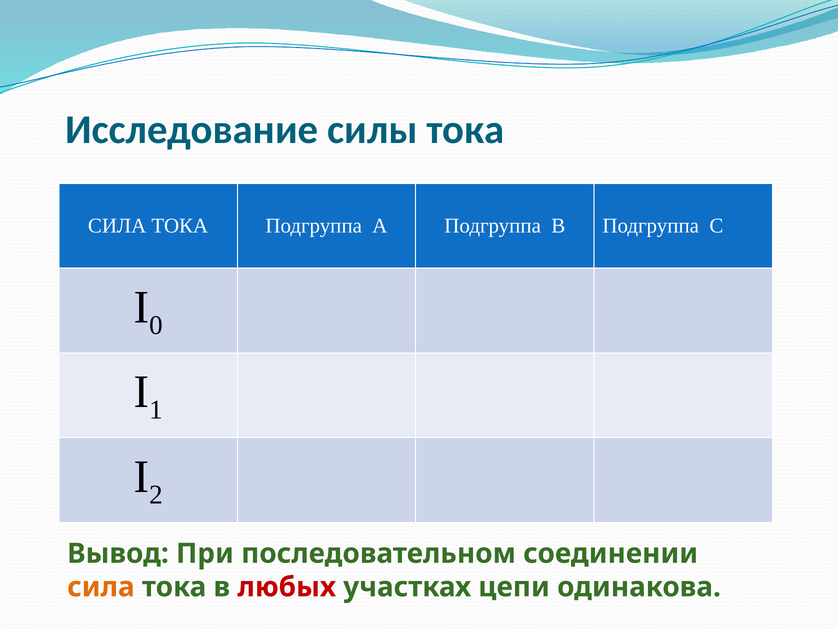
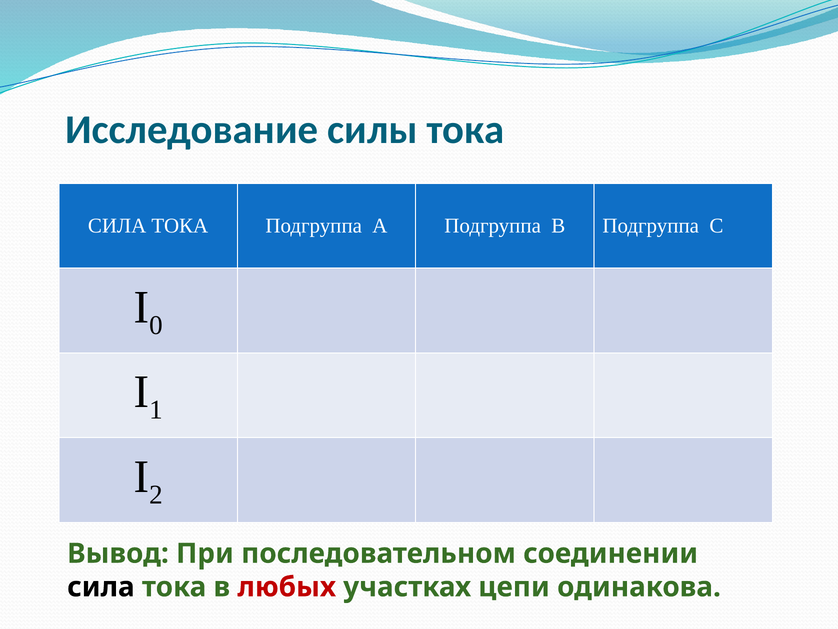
сила at (101, 587) colour: orange -> black
